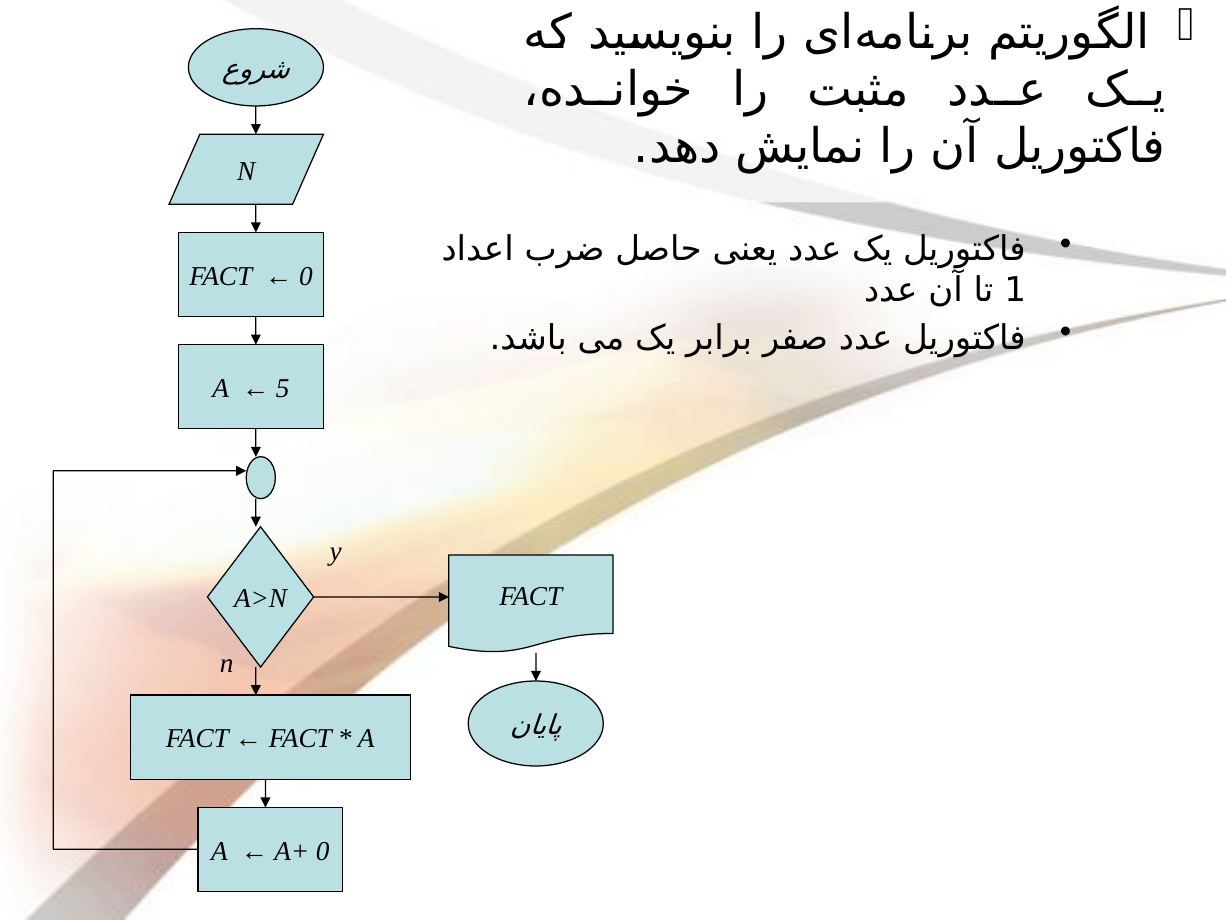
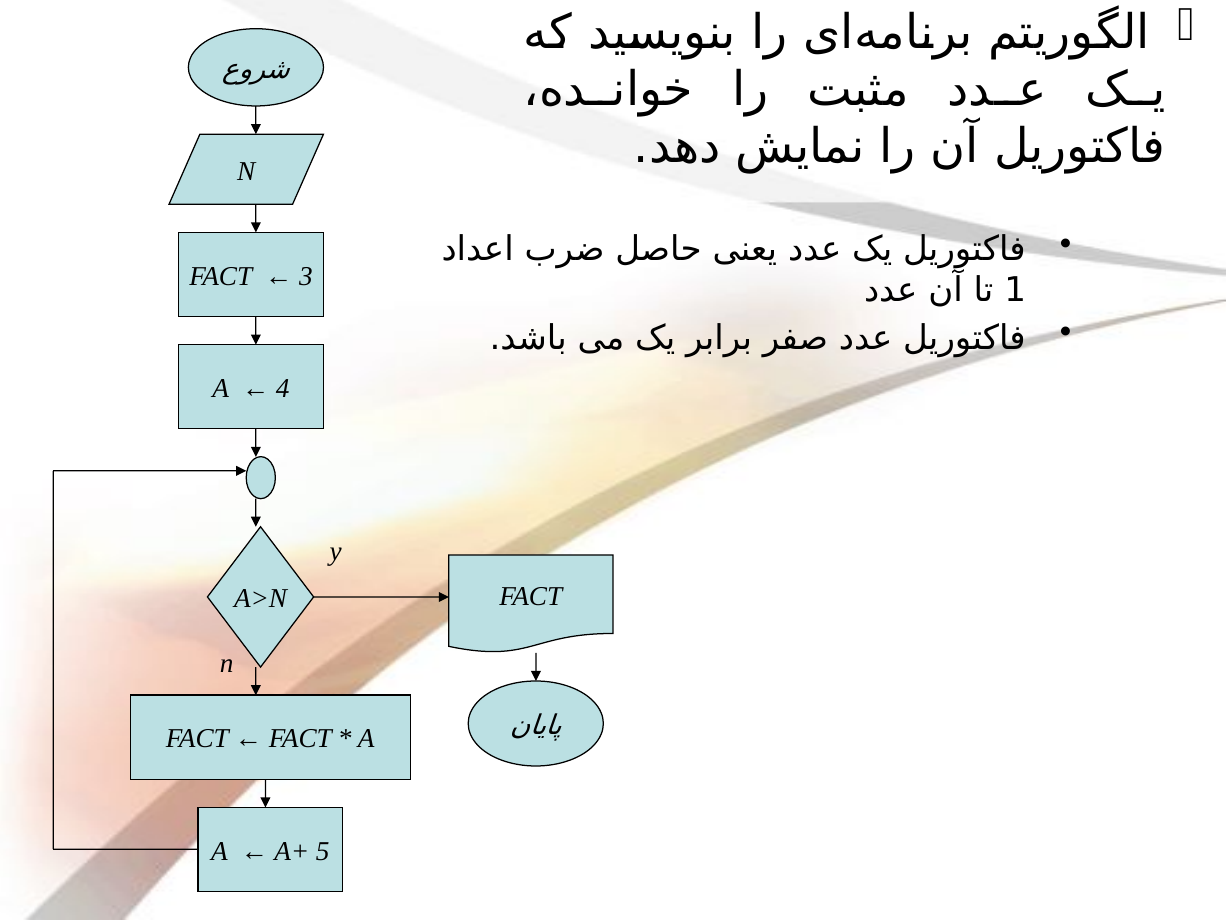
0 at (306, 276): 0 -> 3
5: 5 -> 4
A+ 0: 0 -> 5
